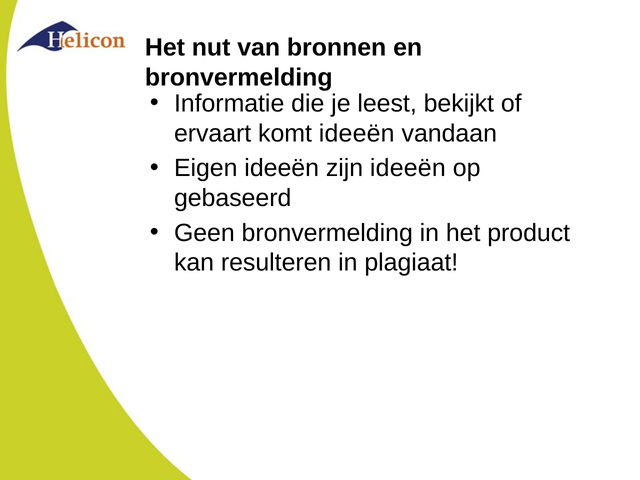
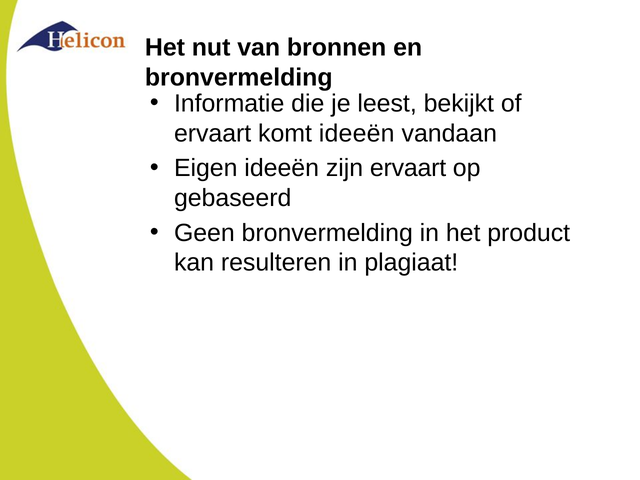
zijn ideeën: ideeën -> ervaart
